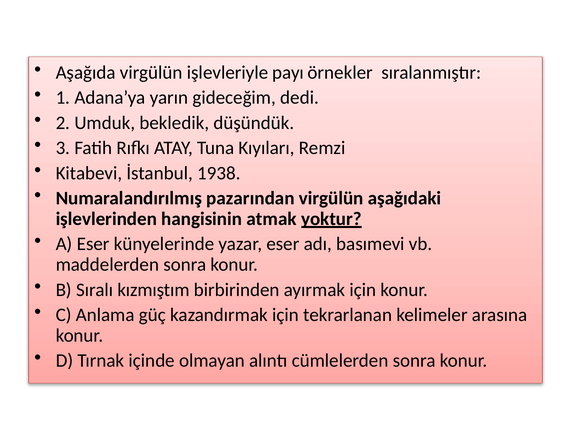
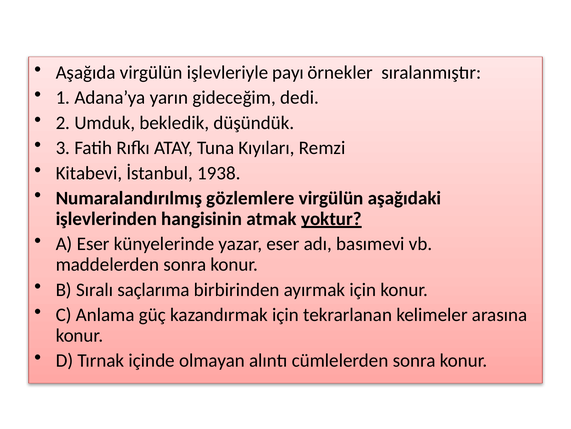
pazarından: pazarından -> gözlemlere
kızmıştım: kızmıştım -> saçlarıma
